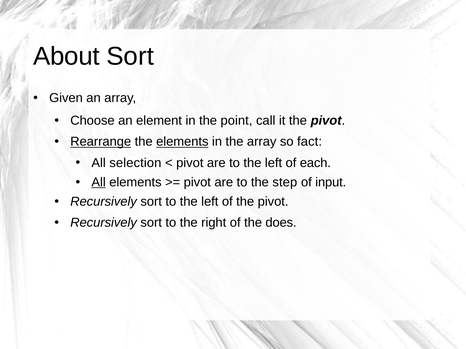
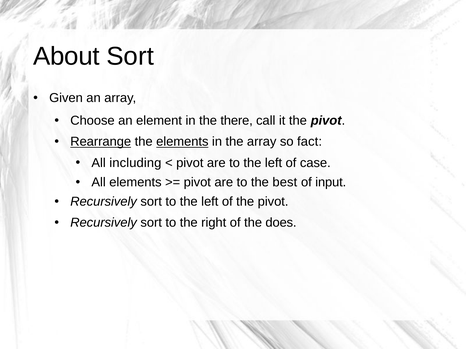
point: point -> there
selection: selection -> including
each: each -> case
All at (99, 182) underline: present -> none
step: step -> best
